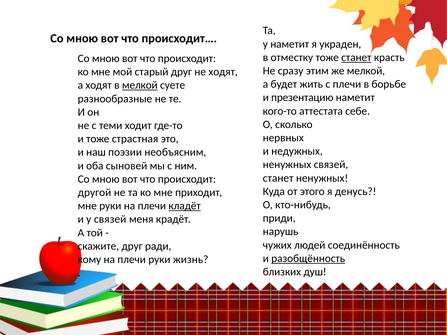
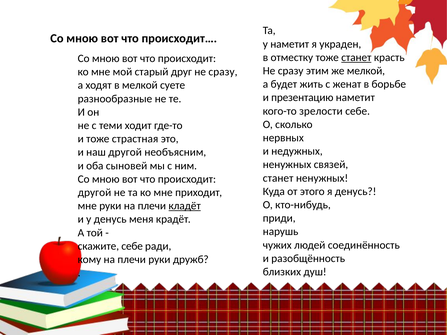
друг не ходят: ходят -> сразу
с плечи: плечи -> женат
мелкой at (140, 85) underline: present -> none
аттестата: аттестата -> зрелости
наш поэзии: поэзии -> другой
у связей: связей -> денусь
скажите друг: друг -> себе
разобщённость underline: present -> none
жизнь: жизнь -> дружб
